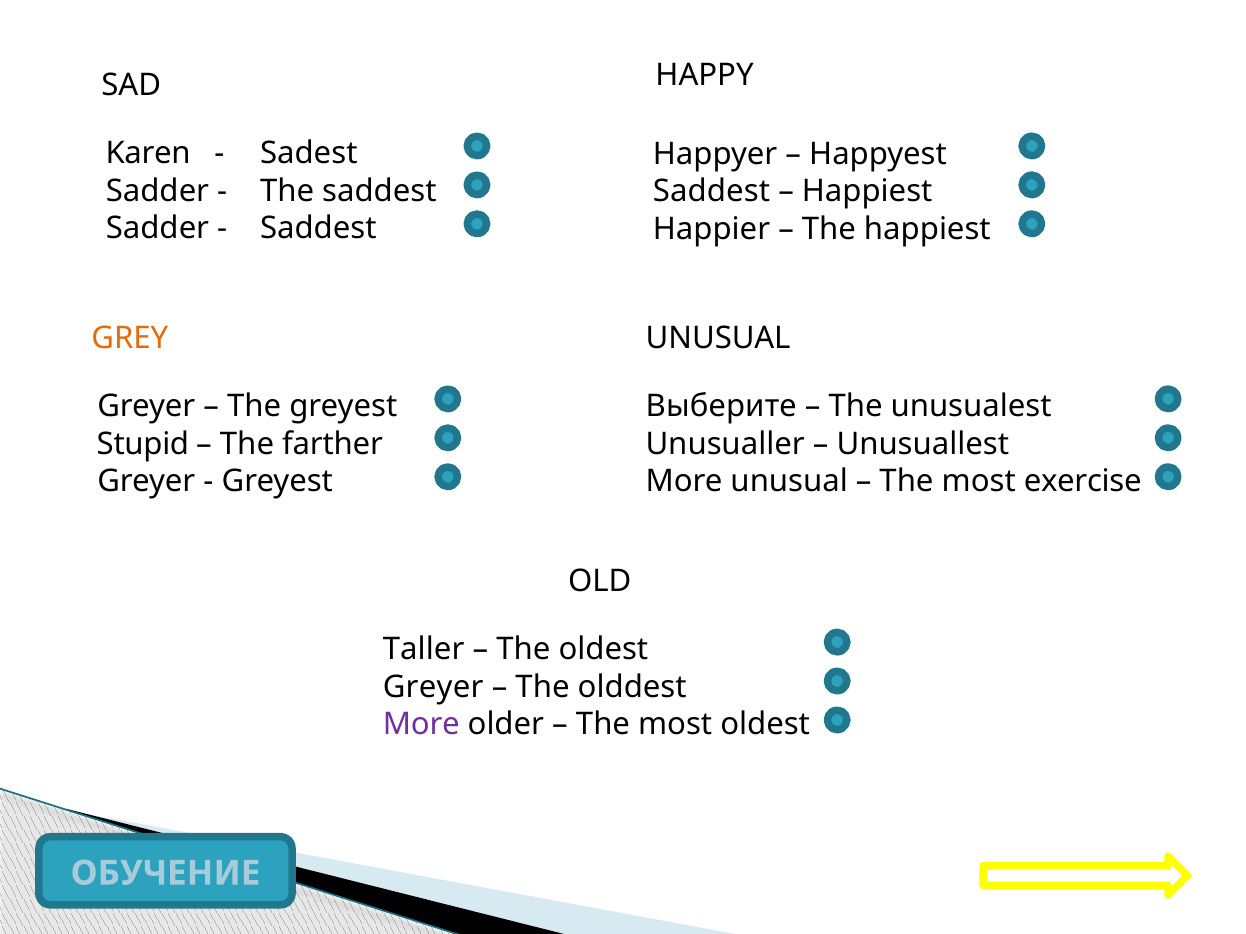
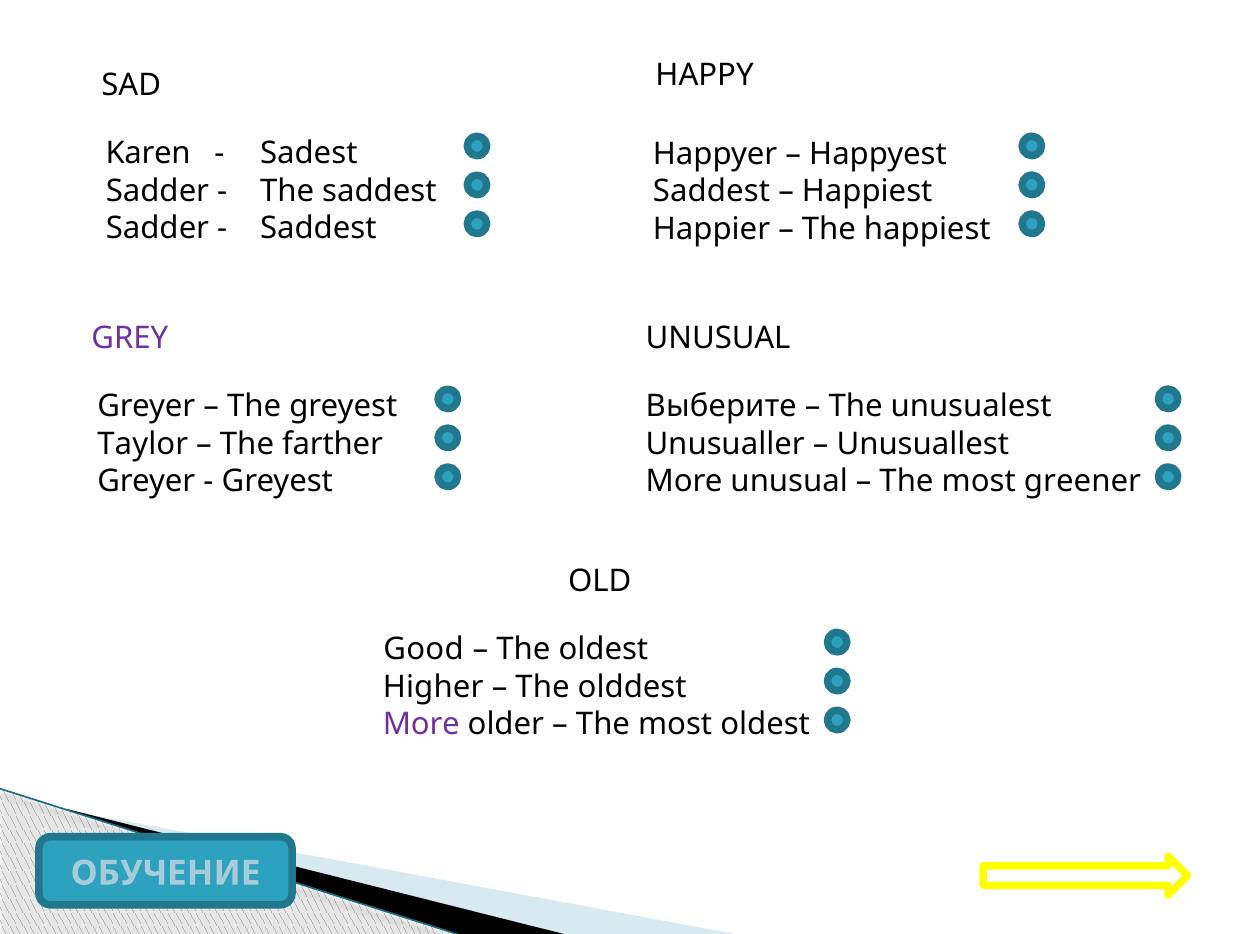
GREY colour: orange -> purple
Stupid: Stupid -> Taylor
exercise: exercise -> greener
Taller: Taller -> Good
Greyer at (433, 687): Greyer -> Higher
